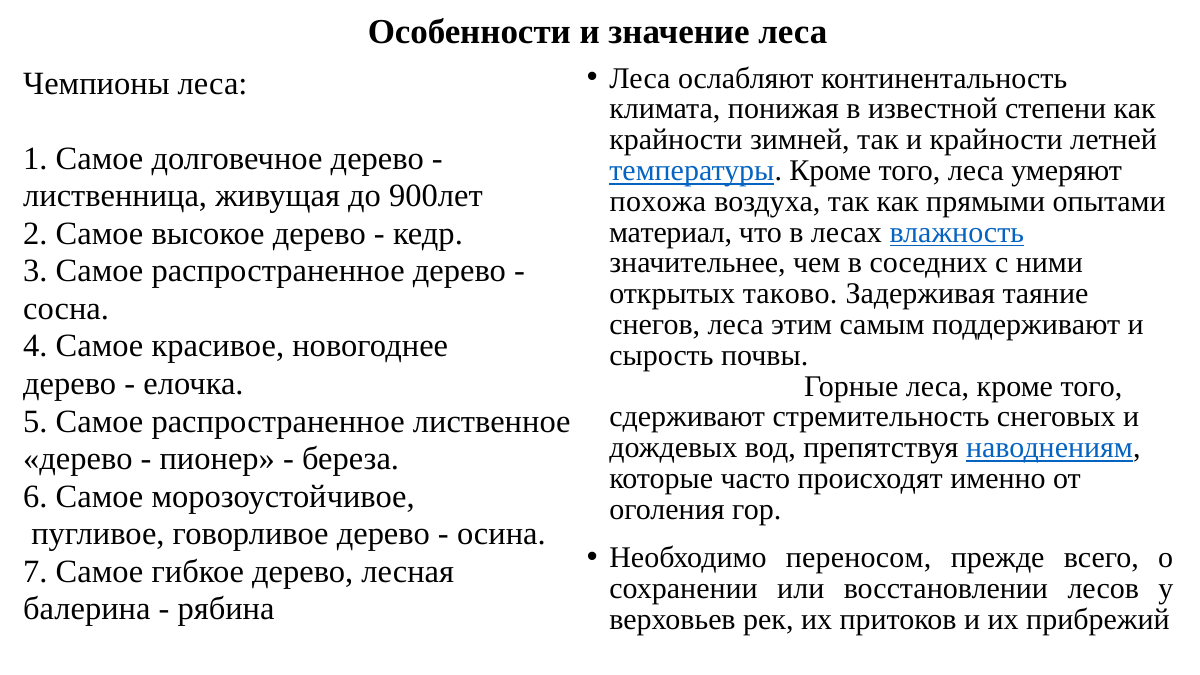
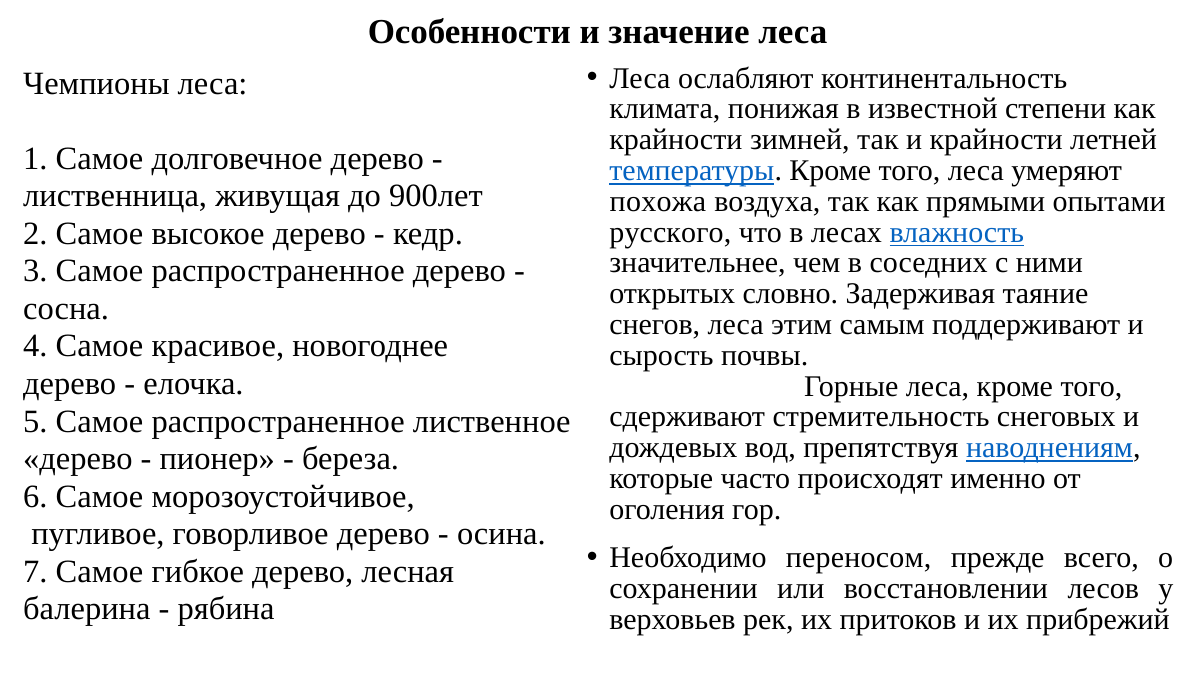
материал: материал -> русского
таково: таково -> словно
